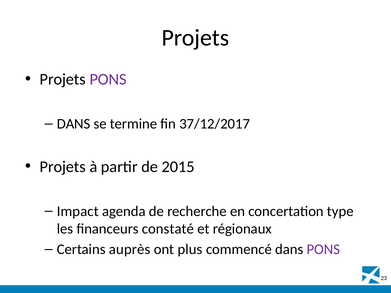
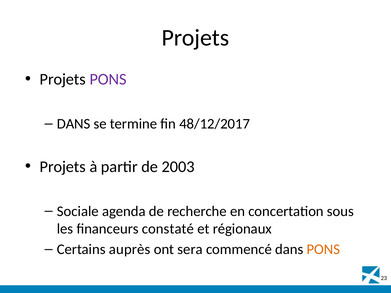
37/12/2017: 37/12/2017 -> 48/12/2017
2015: 2015 -> 2003
Impact: Impact -> Sociale
type: type -> sous
plus: plus -> sera
PONS at (323, 250) colour: purple -> orange
